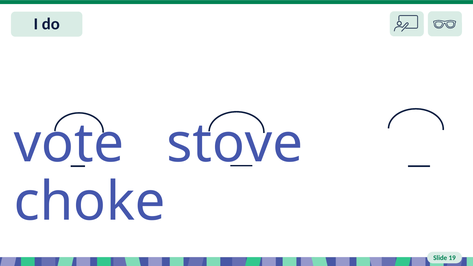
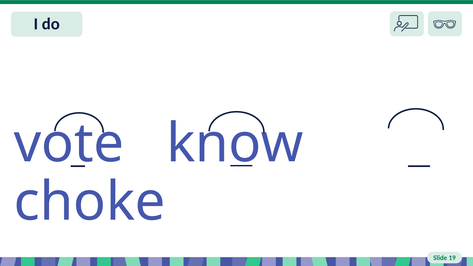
stove: stove -> know
